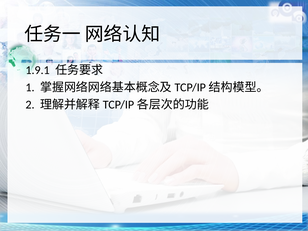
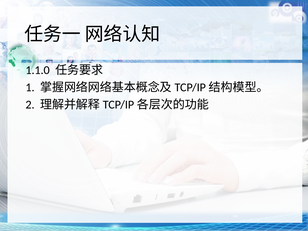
1.9.1: 1.9.1 -> 1.1.0
